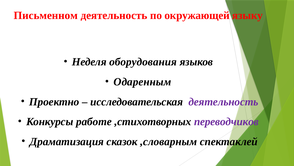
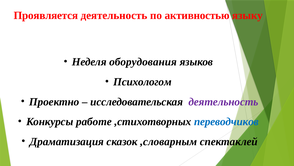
Письменном: Письменном -> Проявляется
окружающей: окружающей -> активностью
Одаренным: Одаренным -> Психологом
переводчиков colour: purple -> blue
